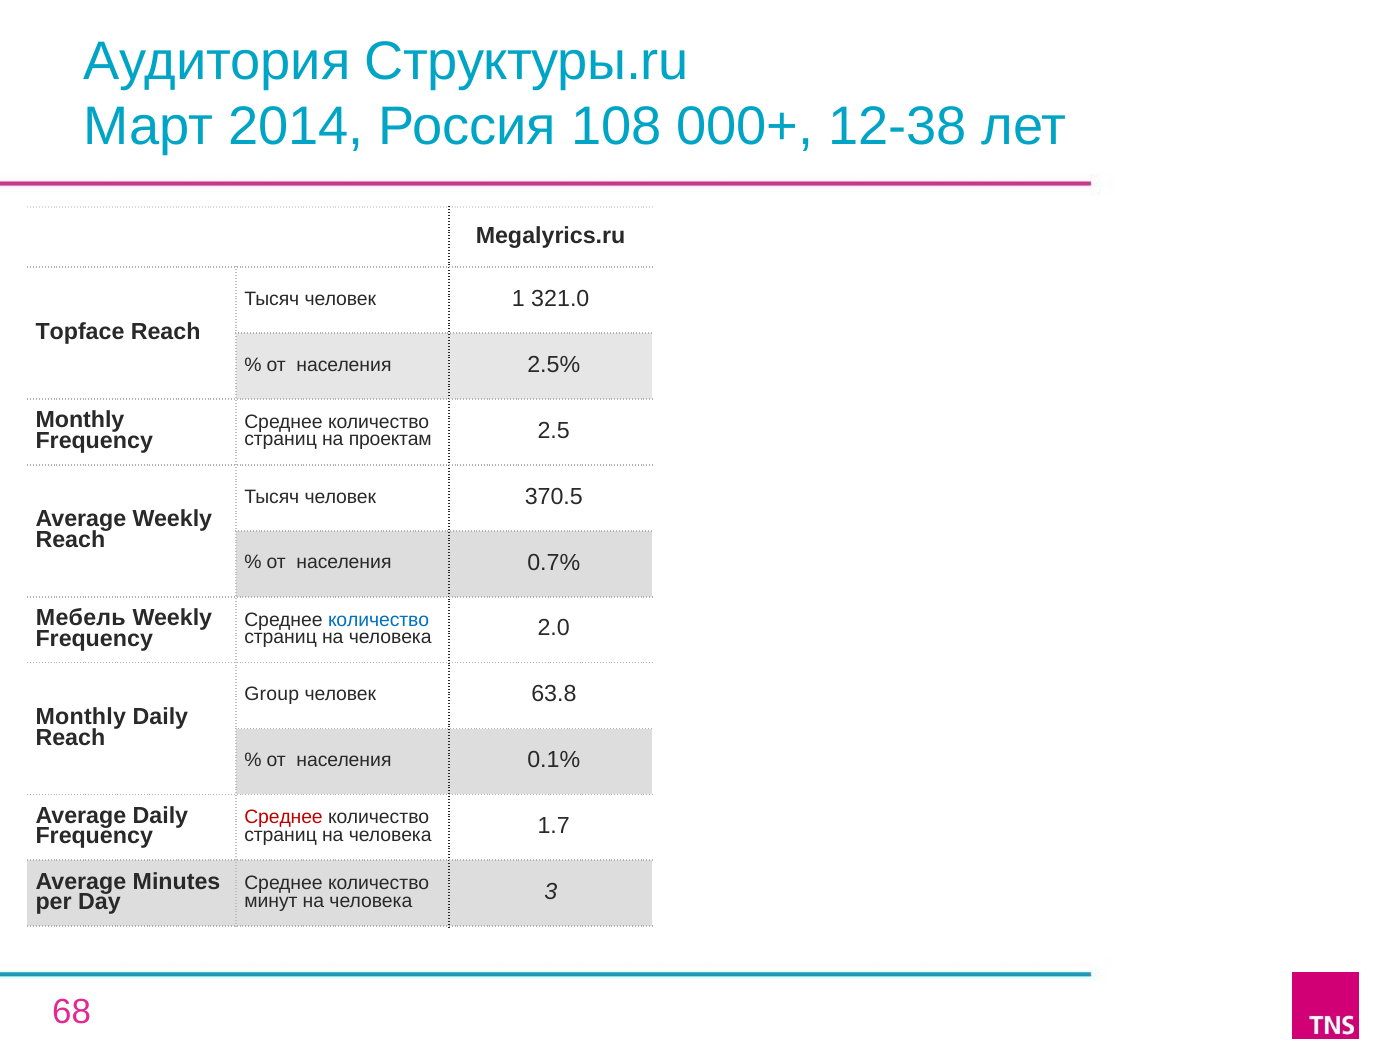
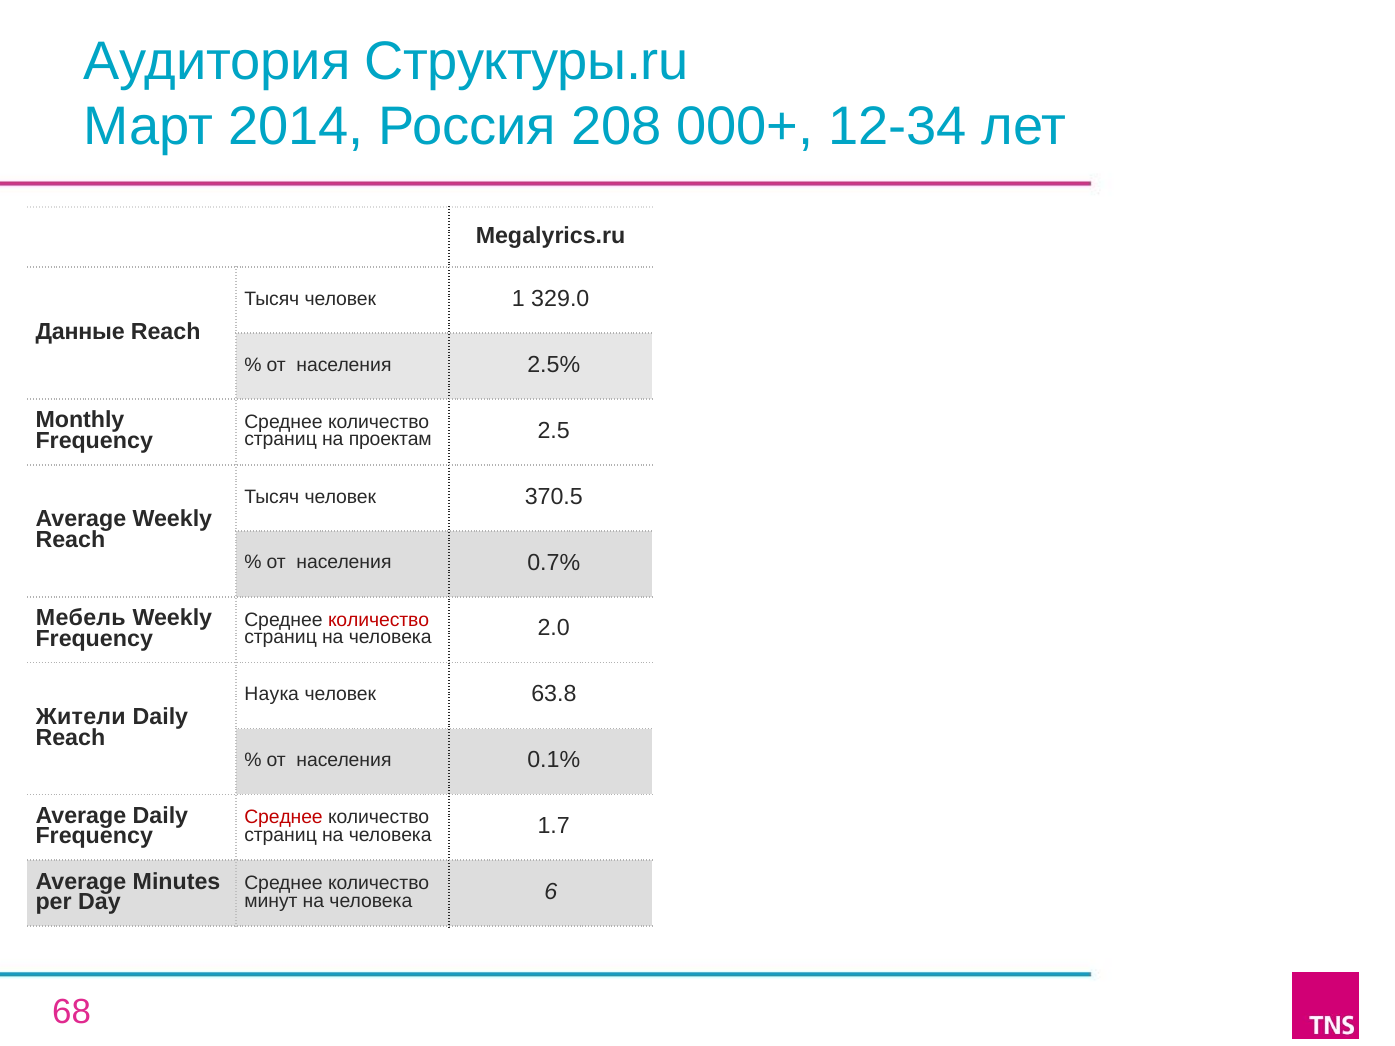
108: 108 -> 208
12-38: 12-38 -> 12-34
321.0: 321.0 -> 329.0
Topface: Topface -> Данные
количество at (379, 620) colour: blue -> red
Group: Group -> Наука
Monthly at (81, 717): Monthly -> Жители
3: 3 -> 6
